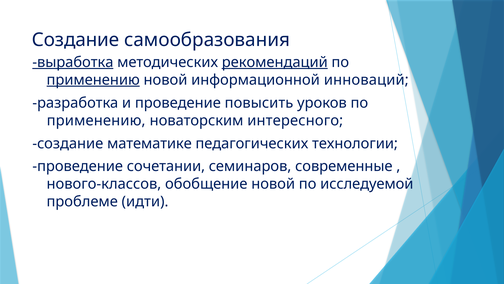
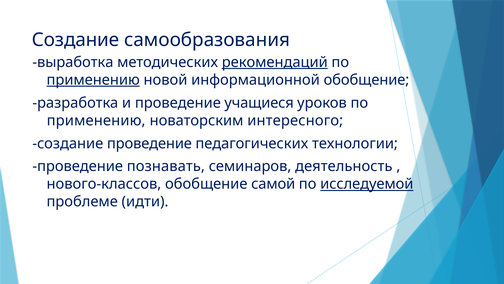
выработка underline: present -> none
информационной инноваций: инноваций -> обобщение
повысить: повысить -> учащиеся
создание математике: математике -> проведение
сочетании: сочетании -> познавать
современные: современные -> деятельность
обобщение новой: новой -> самой
исследуемой underline: none -> present
